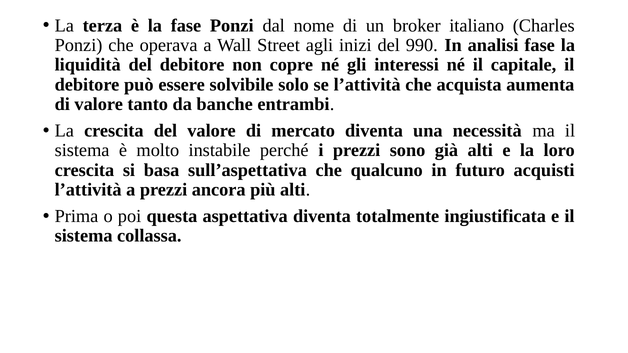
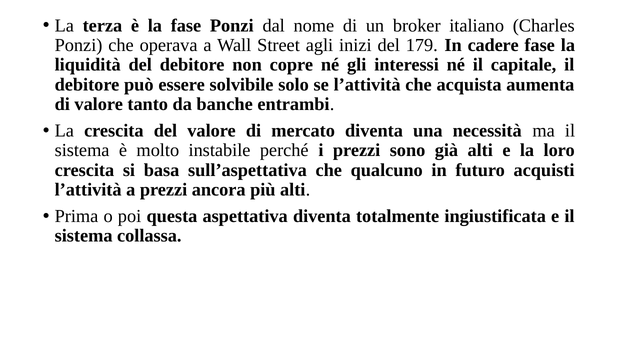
990: 990 -> 179
analisi: analisi -> cadere
